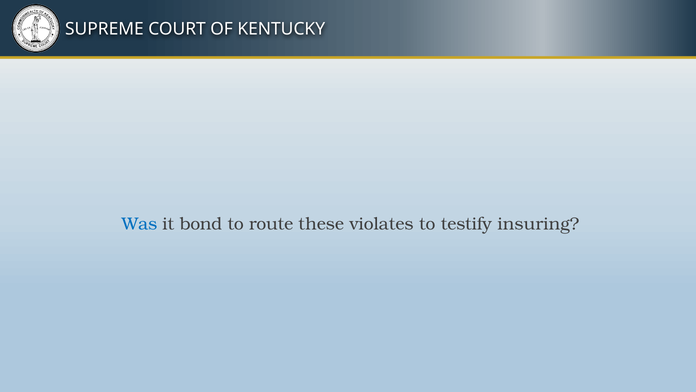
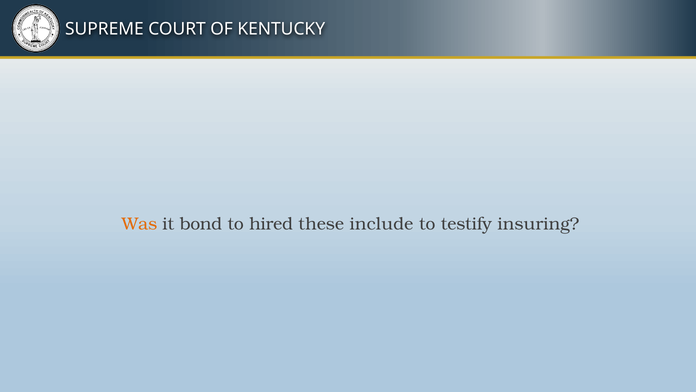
Was colour: blue -> orange
route: route -> hired
violates: violates -> include
